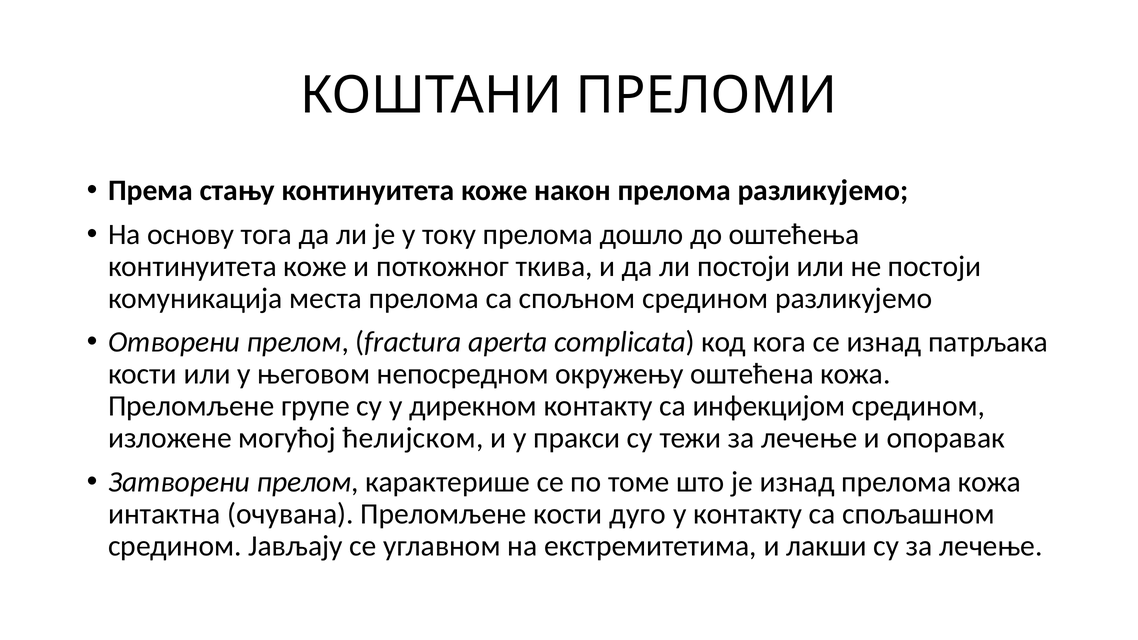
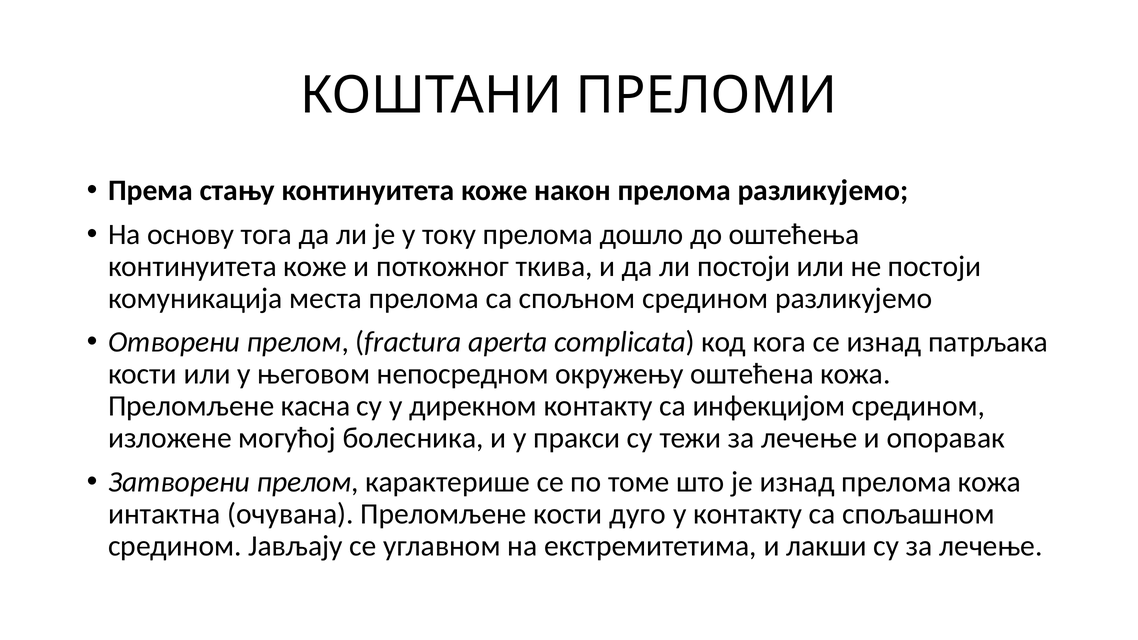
групе: групе -> касна
ћелијском: ћелијском -> болесника
